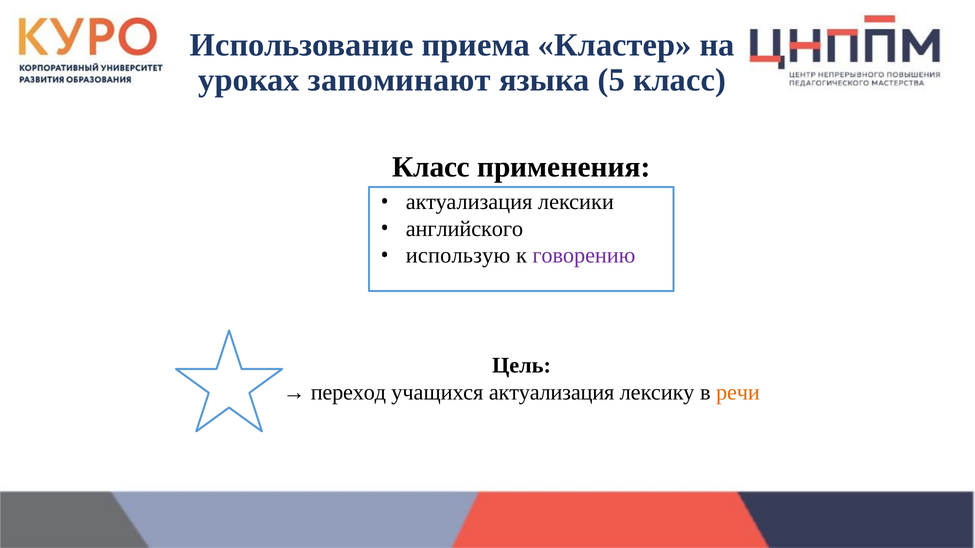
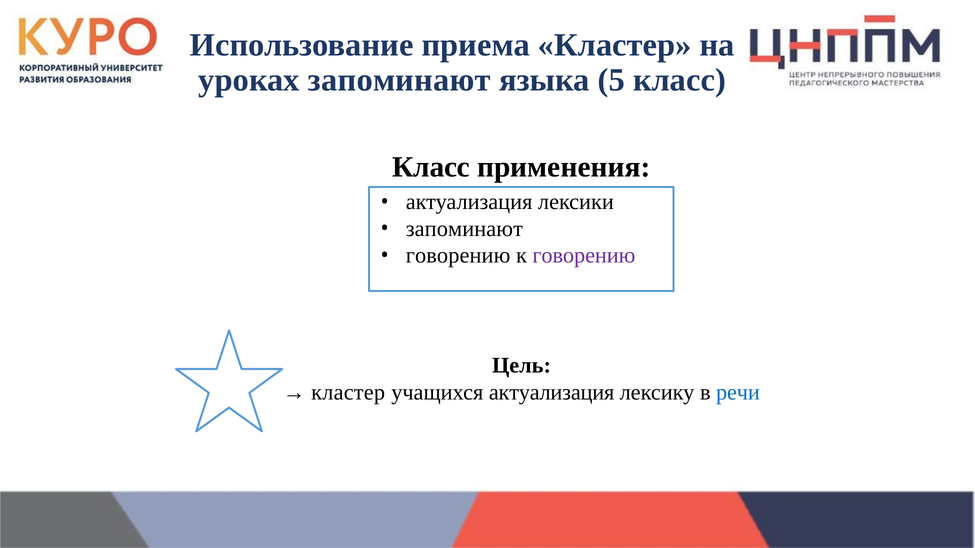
английского at (464, 229): английского -> запоминают
использую at (458, 256): использую -> говорению
переход at (348, 393): переход -> кластер
речи colour: orange -> blue
